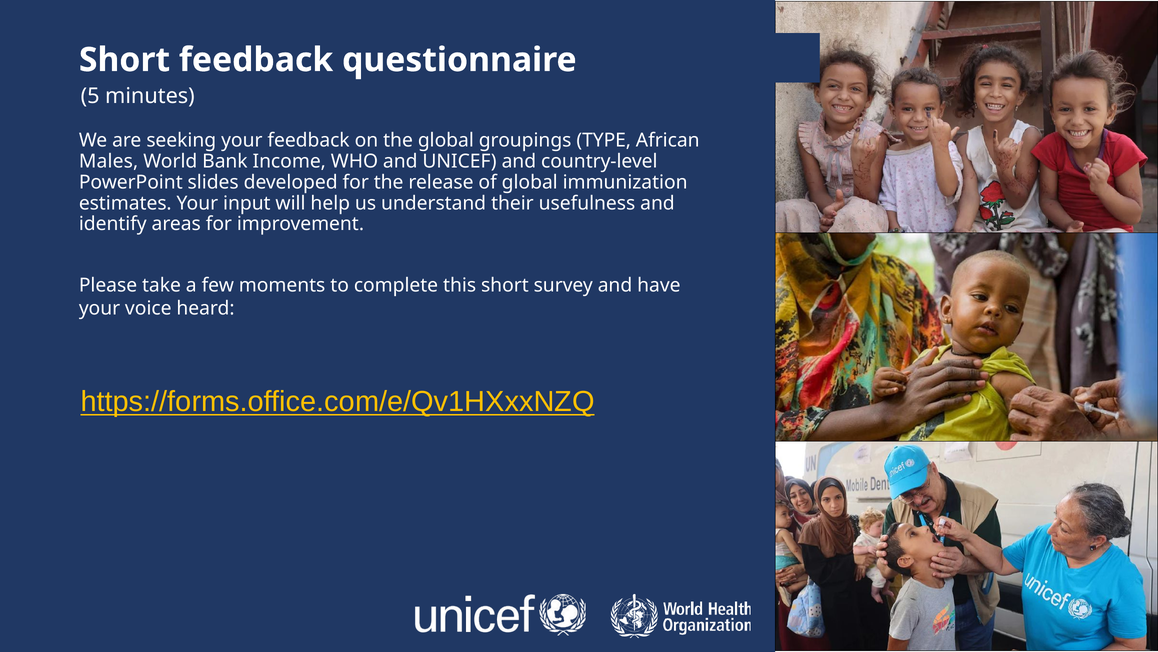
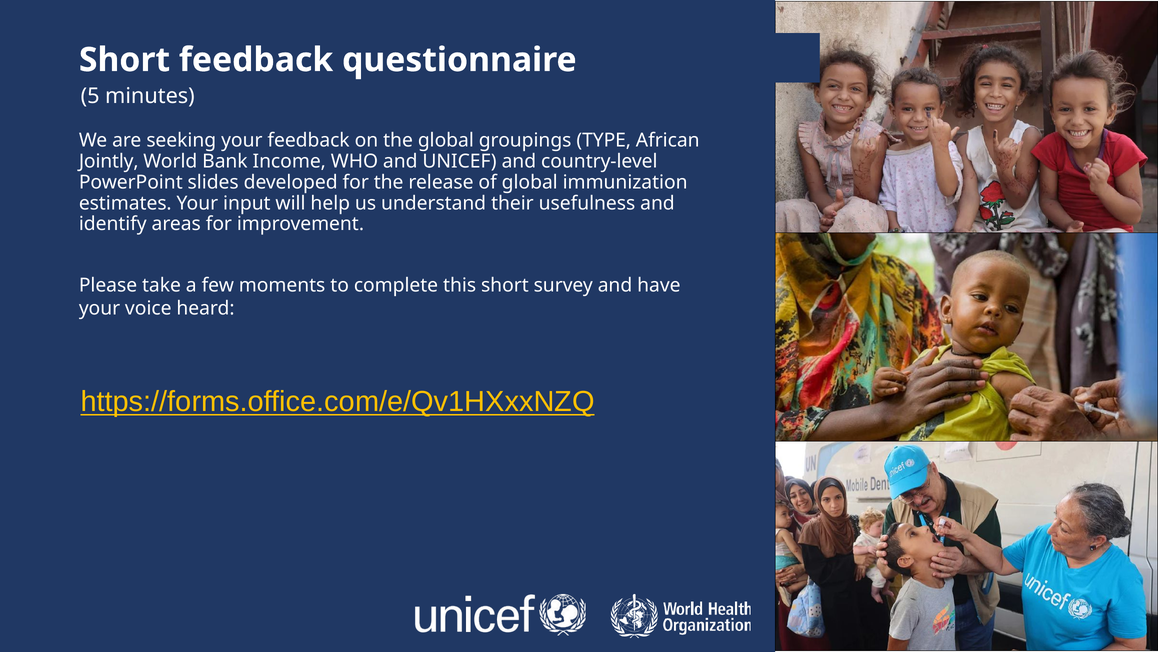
Males: Males -> Jointly
